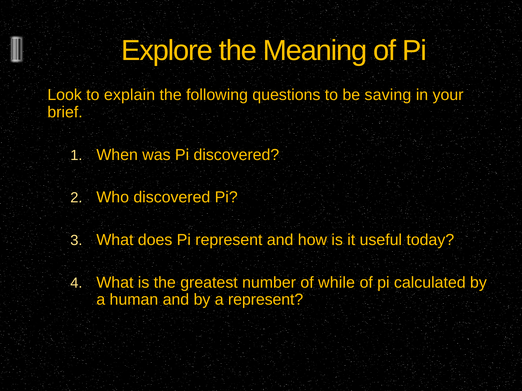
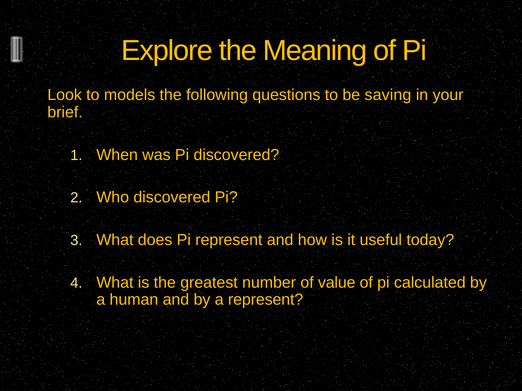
explain: explain -> models
while: while -> value
